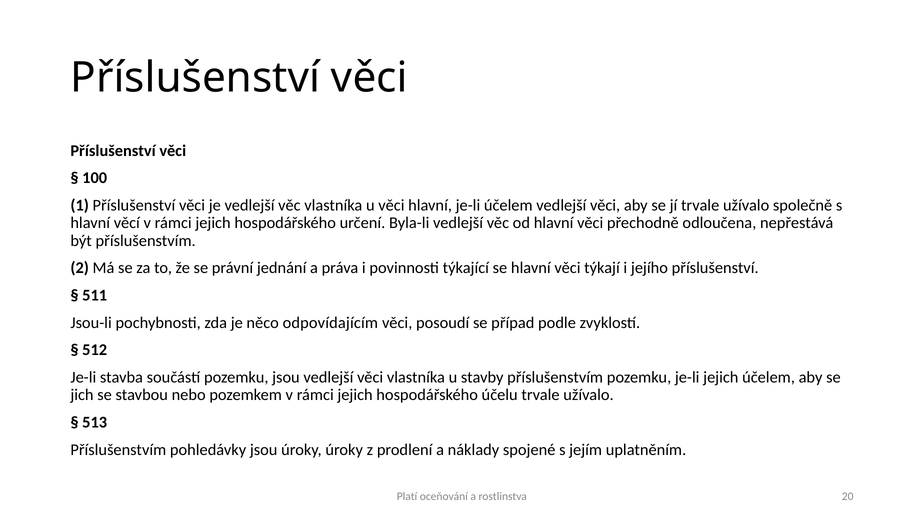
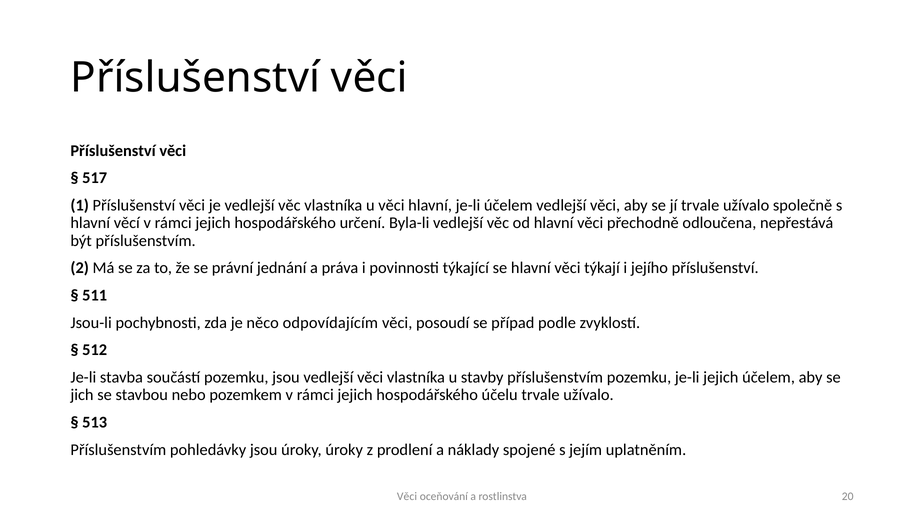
100: 100 -> 517
Platí at (407, 496): Platí -> Věci
